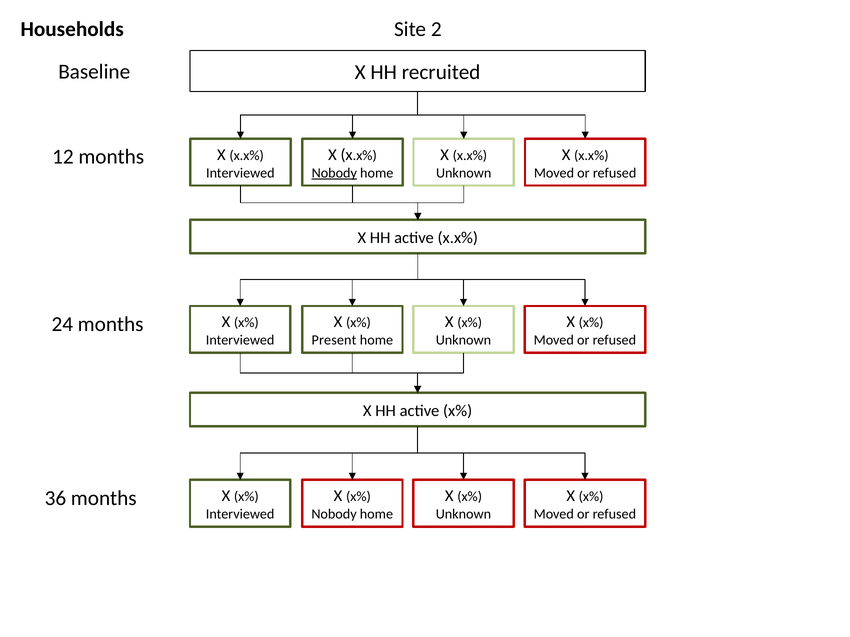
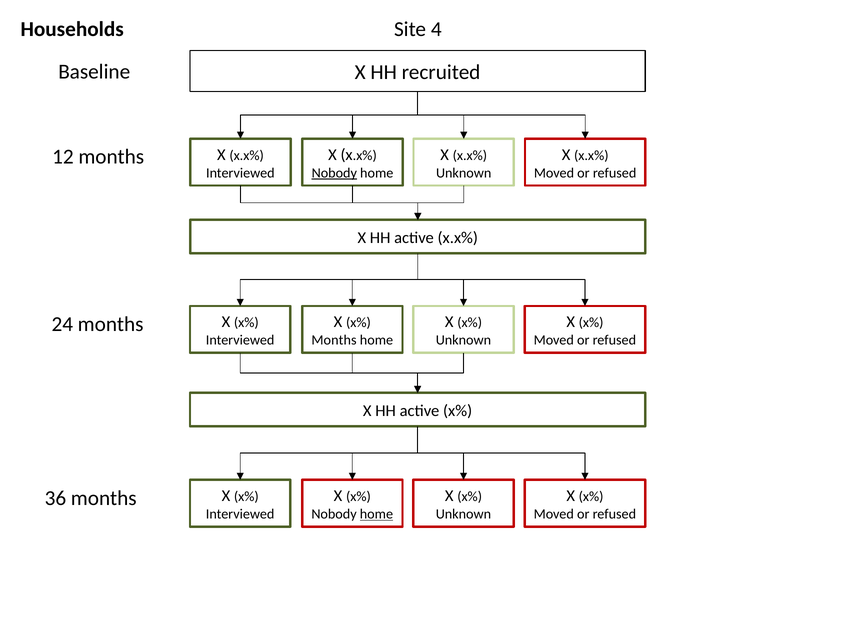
2: 2 -> 4
Present at (334, 341): Present -> Months
home at (376, 515) underline: none -> present
